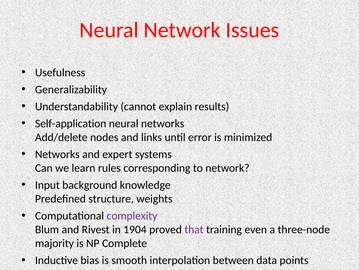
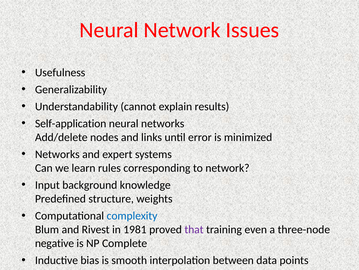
complexity colour: purple -> blue
1904: 1904 -> 1981
majority: majority -> negative
